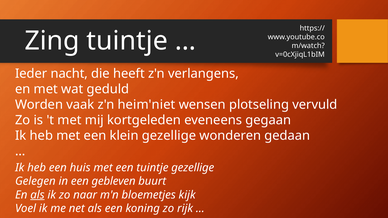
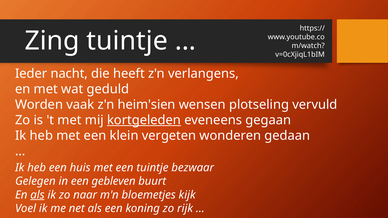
heim'niet: heim'niet -> heim'sien
kortgeleden underline: none -> present
klein gezellige: gezellige -> vergeten
tuintje gezellige: gezellige -> bezwaar
